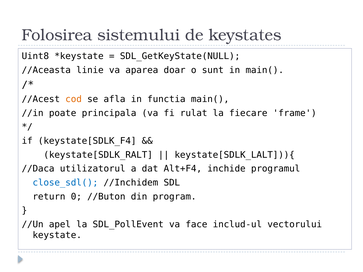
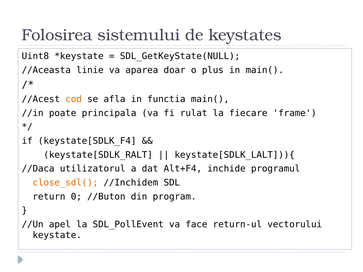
sunt: sunt -> plus
close_sdl( colour: blue -> orange
includ-ul: includ-ul -> return-ul
